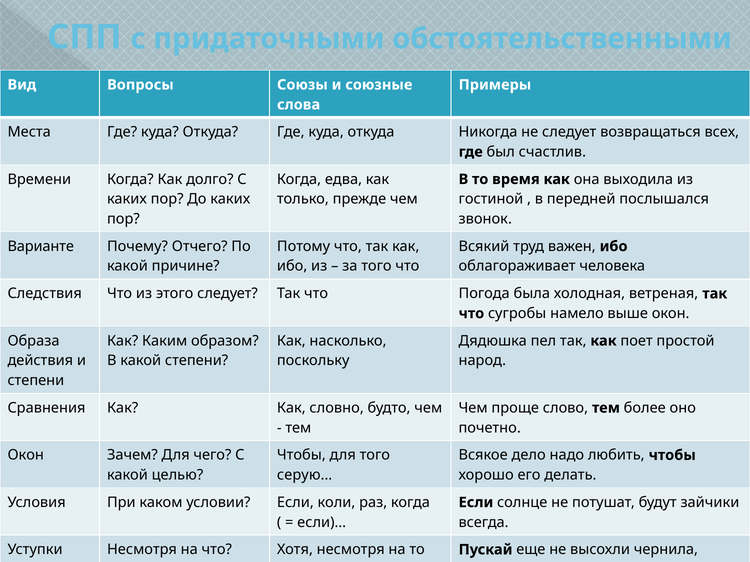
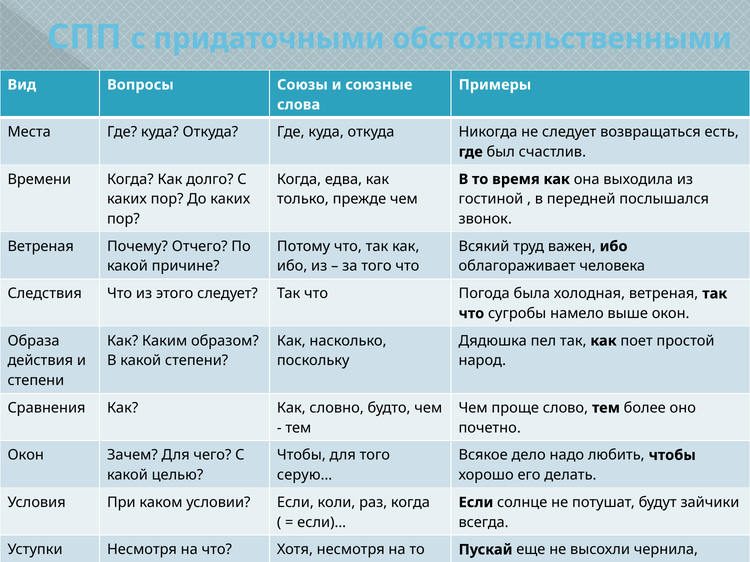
всех: всех -> есть
Варианте at (41, 247): Варианте -> Ветреная
